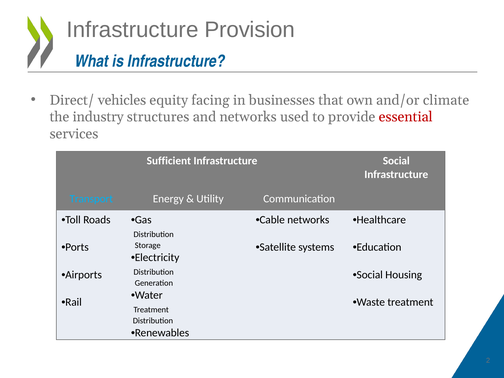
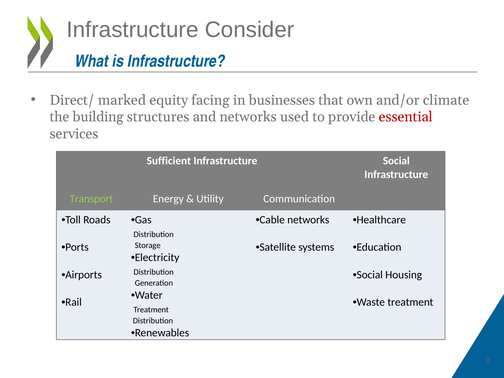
Provision: Provision -> Consider
vehicles: vehicles -> marked
industry: industry -> building
Transport colour: light blue -> light green
